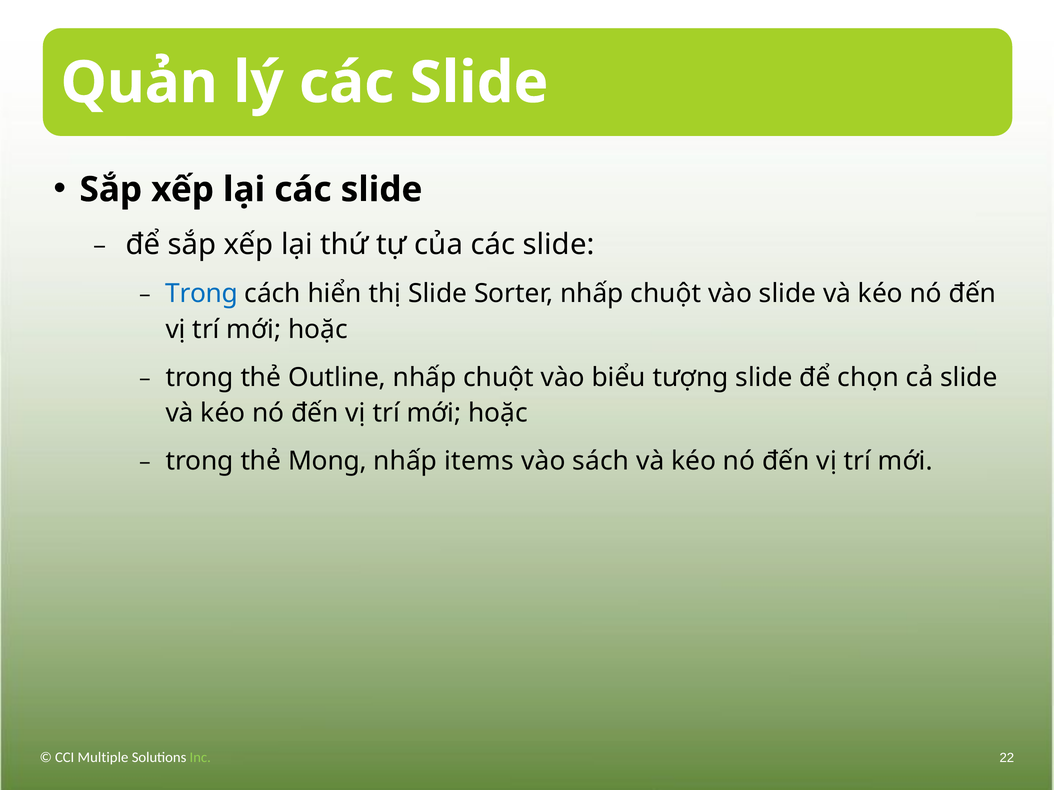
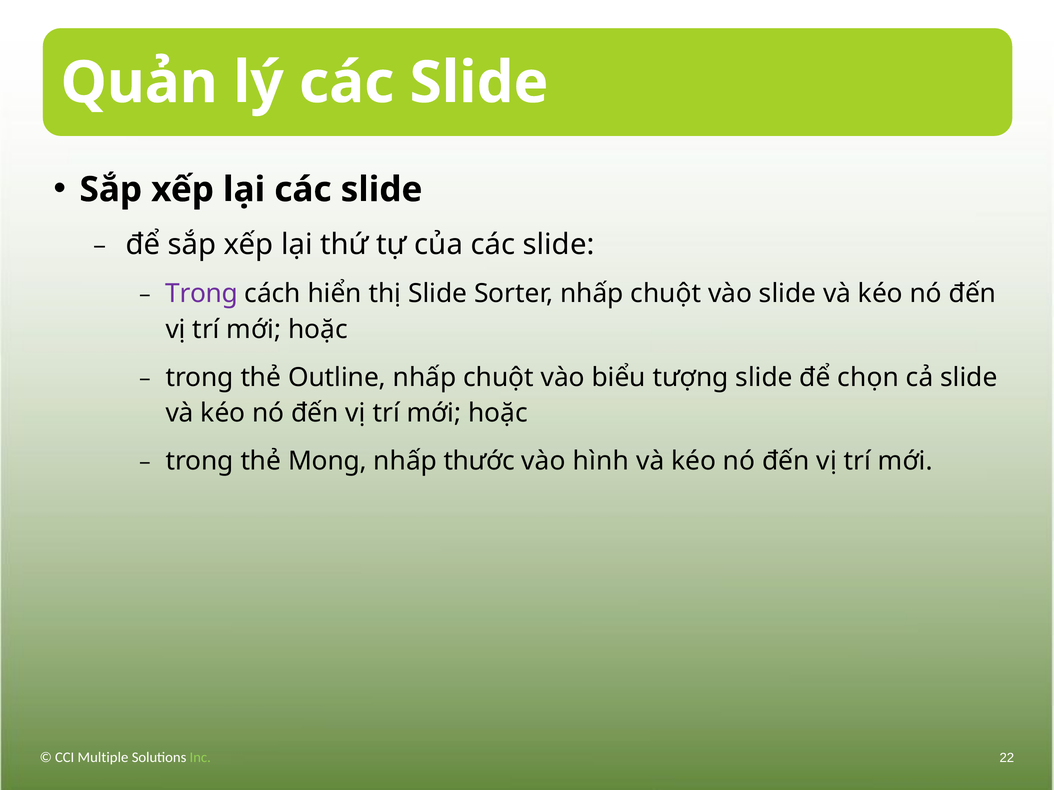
Trong at (202, 294) colour: blue -> purple
items: items -> thước
sách: sách -> hình
